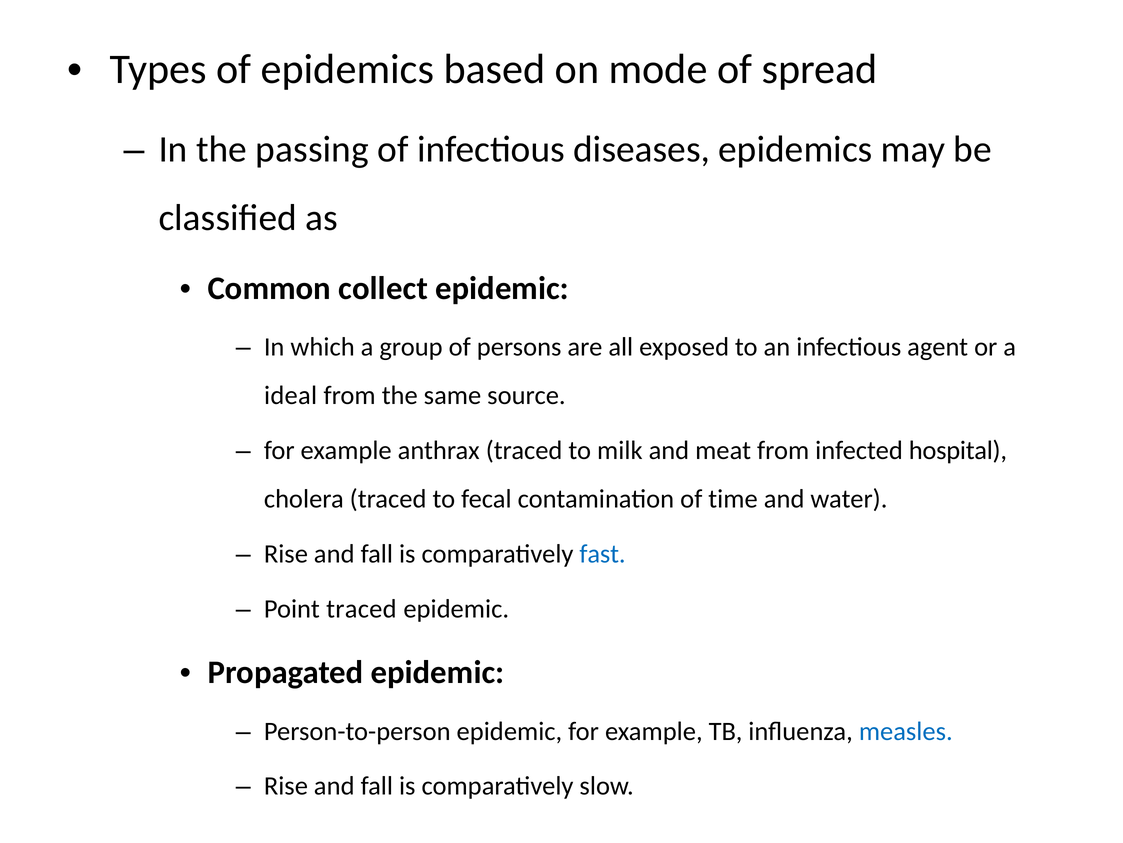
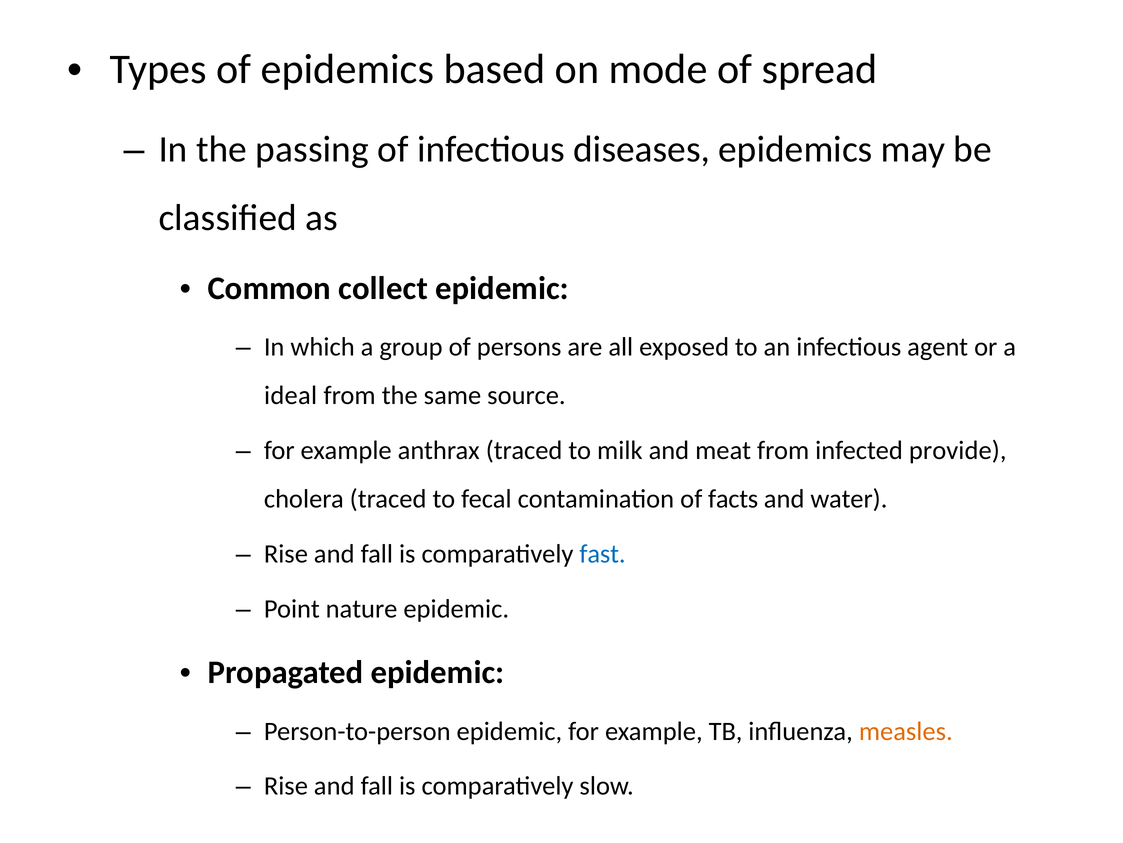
hospital: hospital -> provide
time: time -> facts
Point traced: traced -> nature
measles colour: blue -> orange
